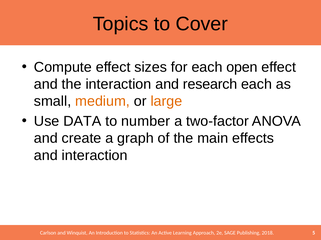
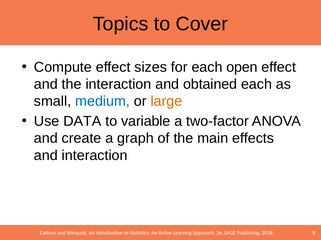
research: research -> obtained
medium colour: orange -> blue
number: number -> variable
